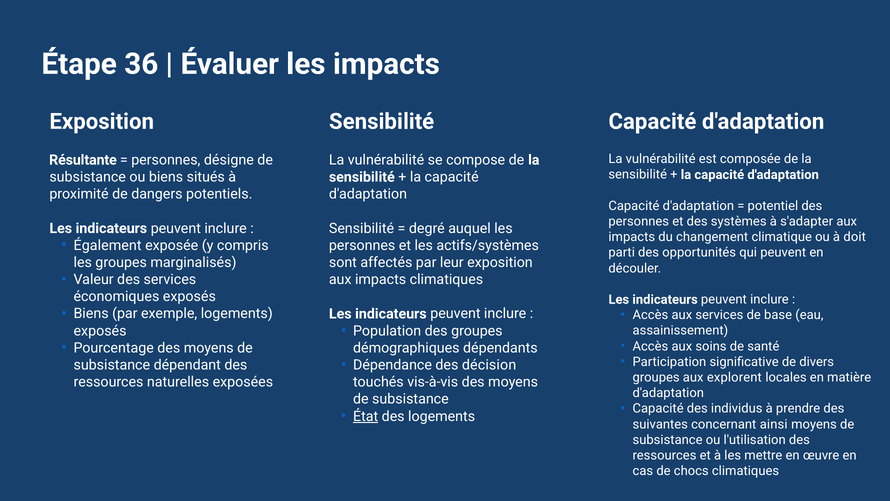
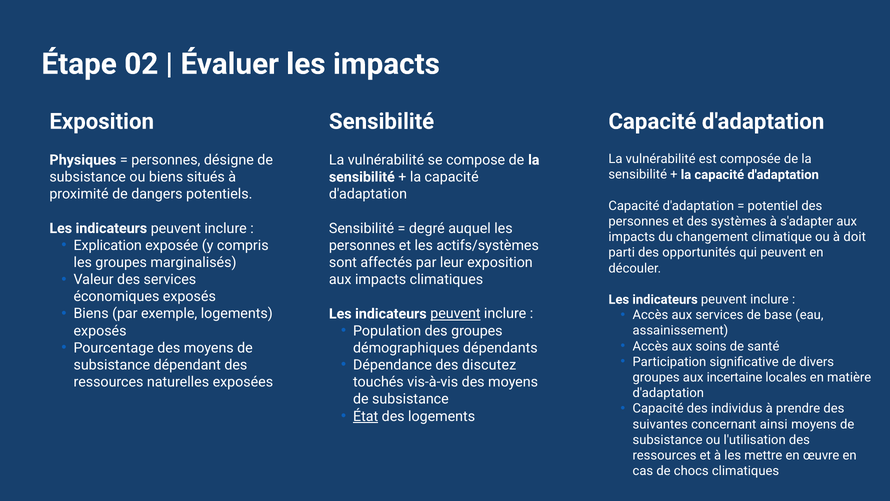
36: 36 -> 02
Résultante: Résultante -> Physiques
Également: Également -> Explication
peuvent at (455, 314) underline: none -> present
décision: décision -> discutez
explorent: explorent -> incertaine
